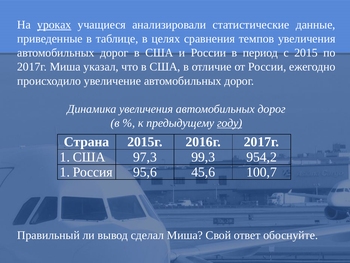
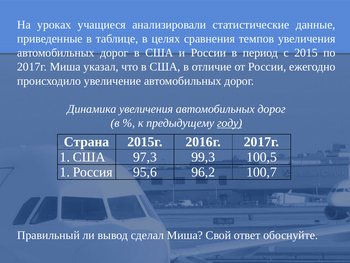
уроках underline: present -> none
954,2: 954,2 -> 100,5
45,6: 45,6 -> 96,2
